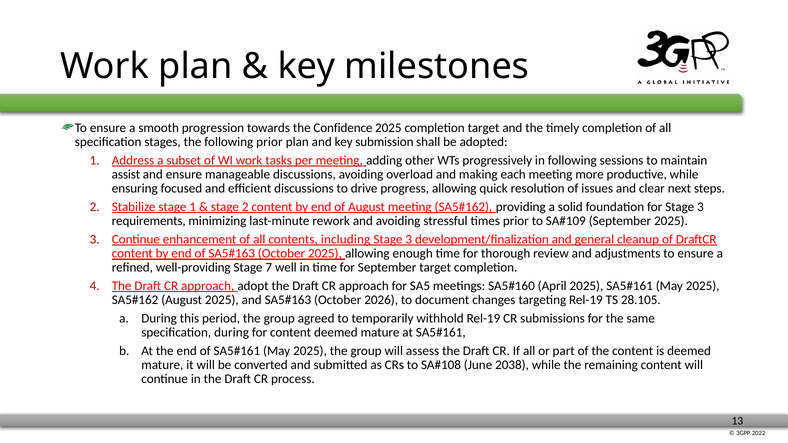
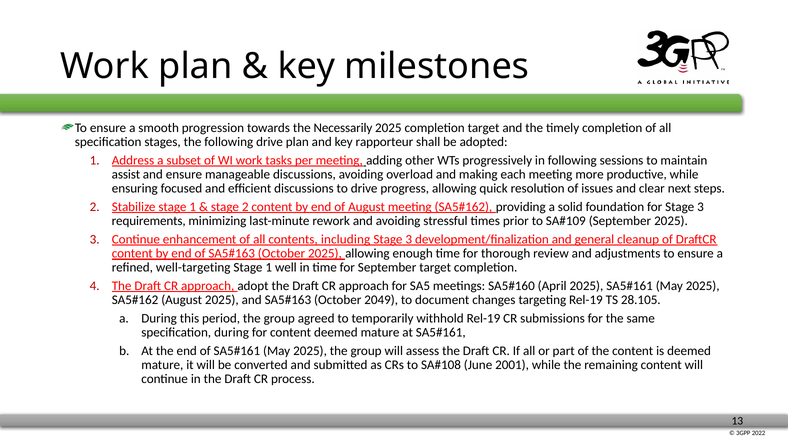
Confidence: Confidence -> Necessarily
following prior: prior -> drive
submission: submission -> rapporteur
well-providing: well-providing -> well-targeting
7 at (269, 268): 7 -> 1
2026: 2026 -> 2049
2038: 2038 -> 2001
